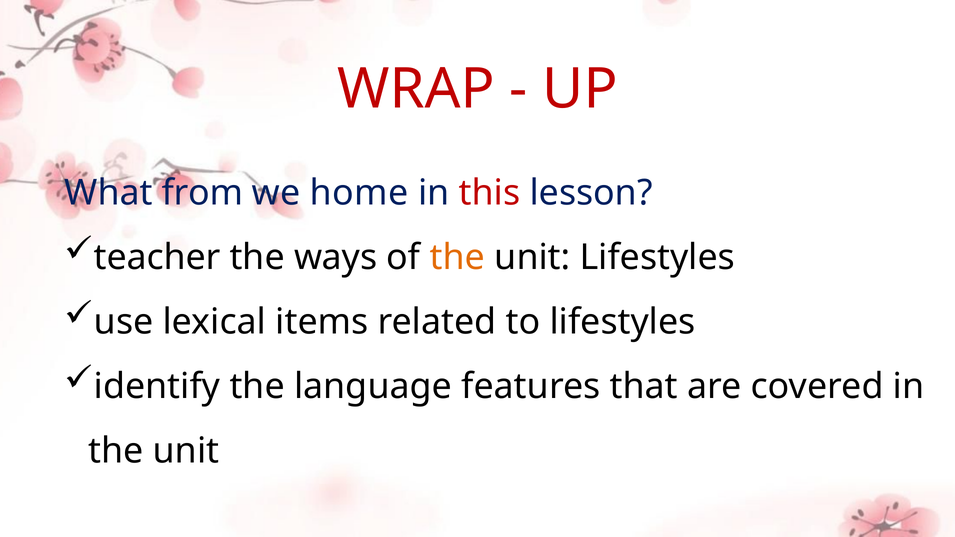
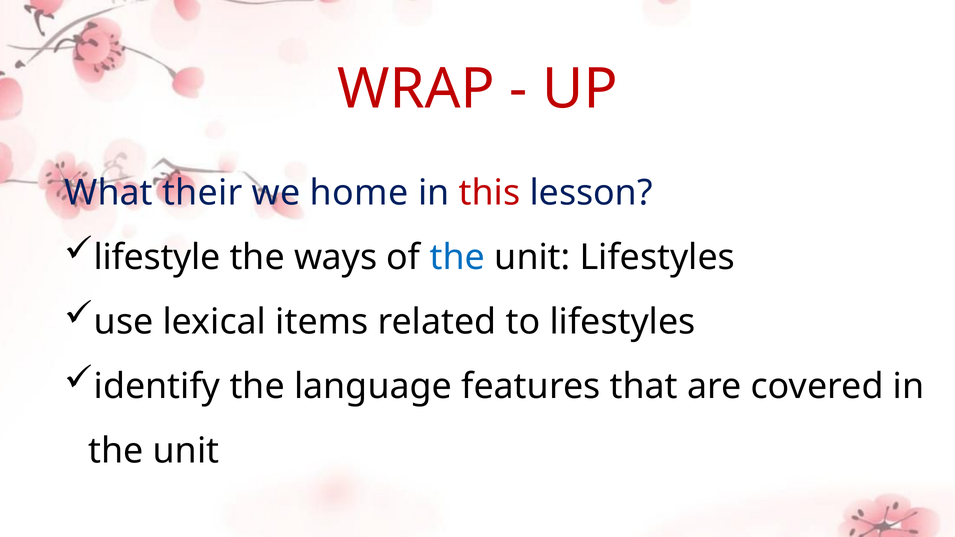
from: from -> their
teacher: teacher -> lifestyle
the at (457, 258) colour: orange -> blue
